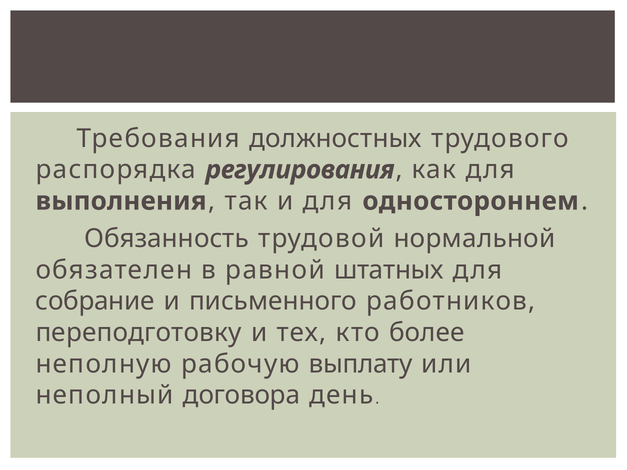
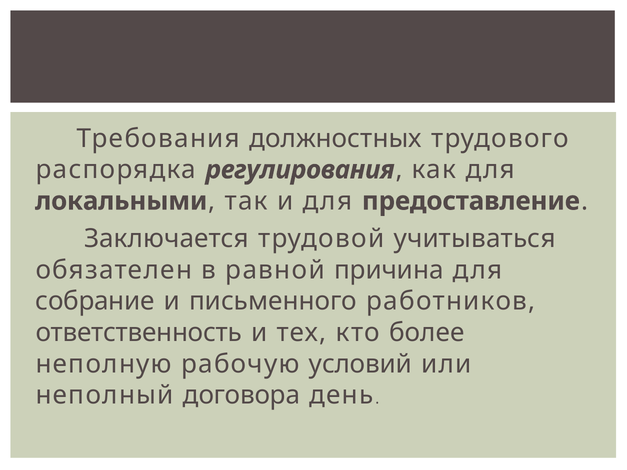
выполнения: выполнения -> локальными
одностороннем: одностороннем -> предоставление
Обязанность: Обязанность -> Заключается
нормальной: нормальной -> учитываться
штатных: штатных -> причина
переподготовку: переподготовку -> ответственность
выплату: выплату -> условий
